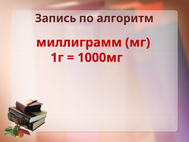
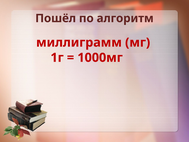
Запись: Запись -> Пошёл
